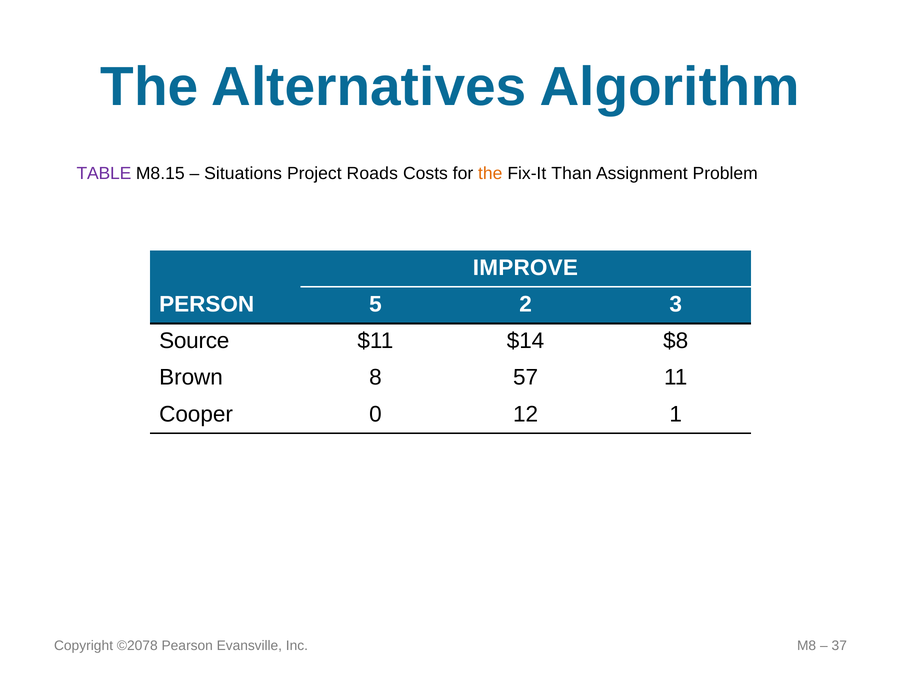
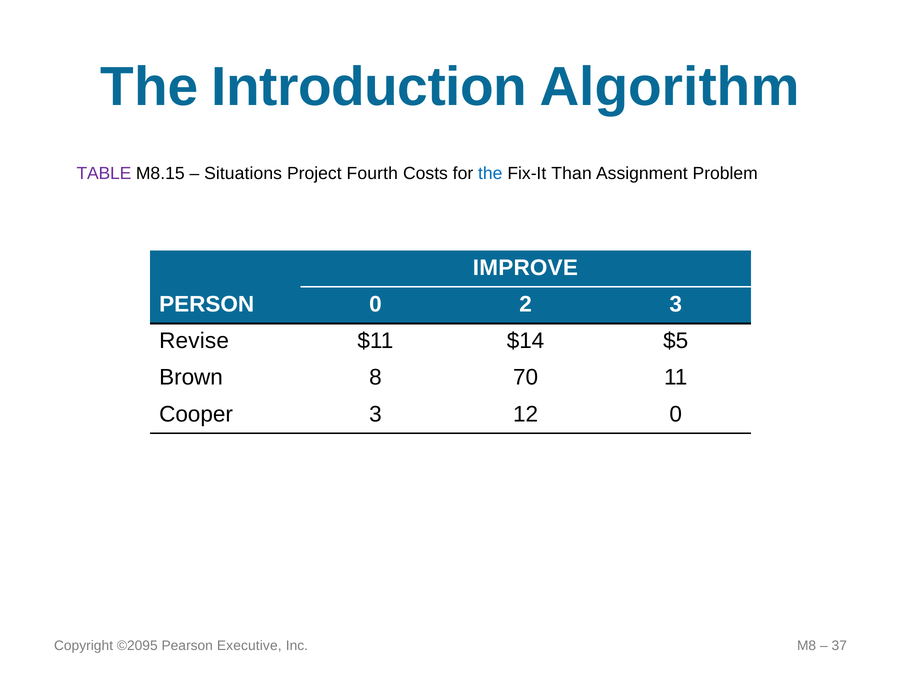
Alternatives: Alternatives -> Introduction
Roads: Roads -> Fourth
the at (490, 173) colour: orange -> blue
PERSON 5: 5 -> 0
Source: Source -> Revise
$8: $8 -> $5
57: 57 -> 70
Cooper 0: 0 -> 3
12 1: 1 -> 0
©2078: ©2078 -> ©2095
Evansville: Evansville -> Executive
